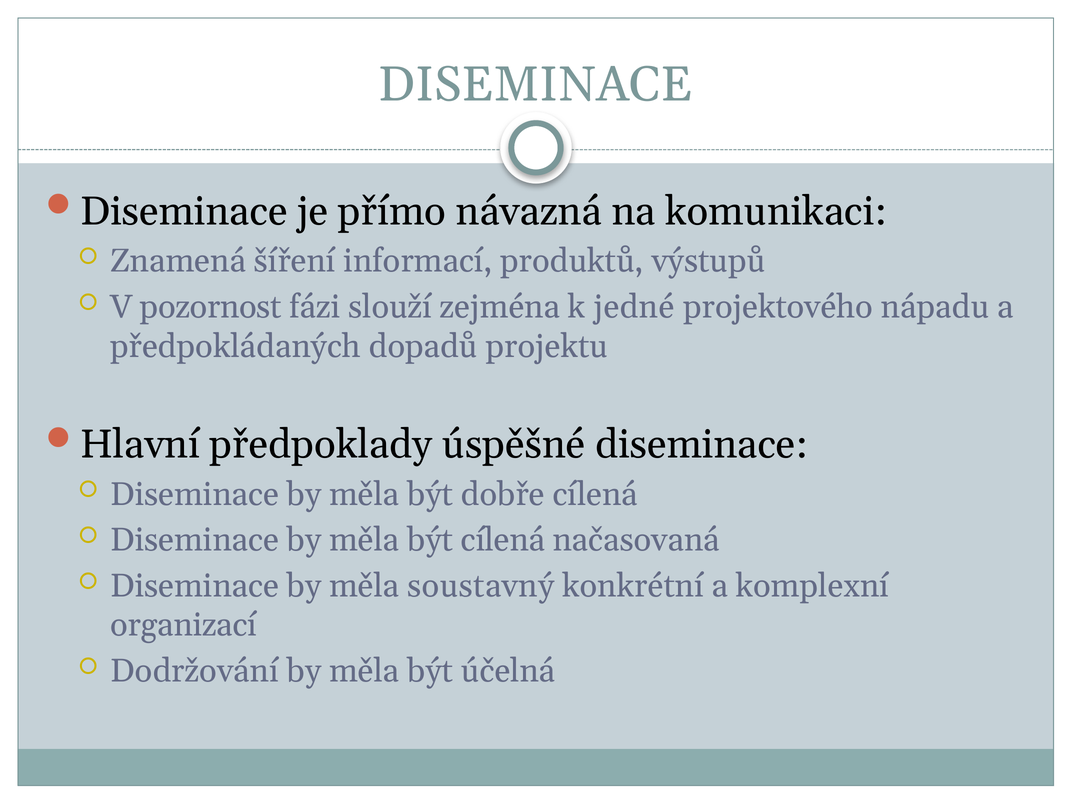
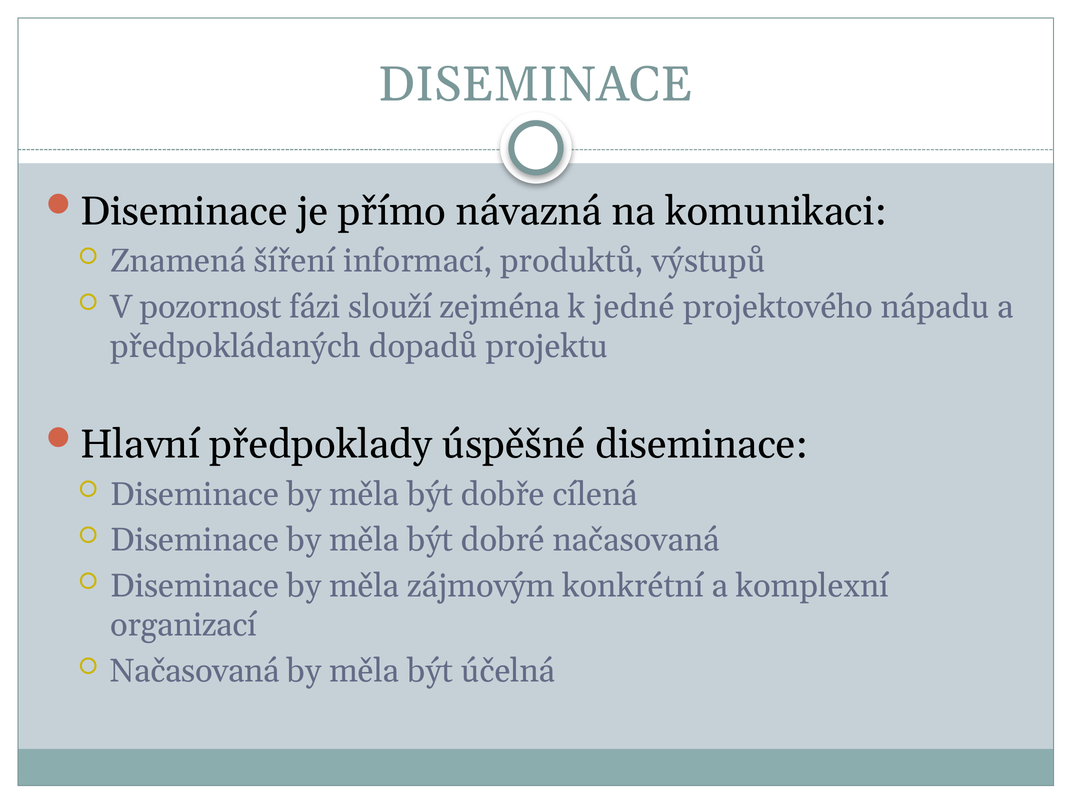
být cílená: cílená -> dobré
soustavný: soustavný -> zájmovým
Dodržování at (195, 671): Dodržování -> Načasovaná
